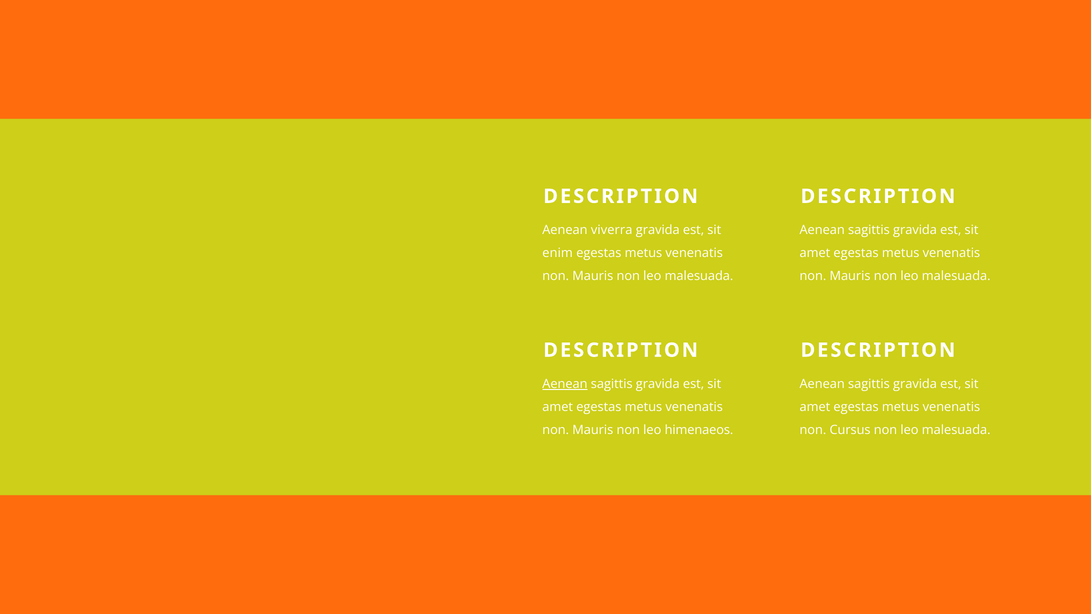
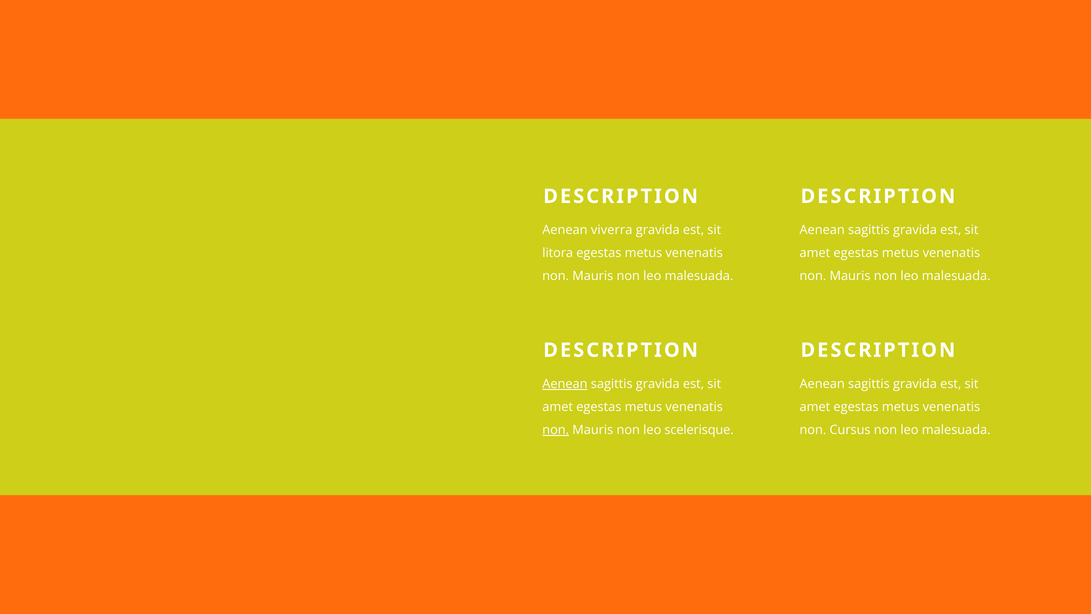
enim: enim -> litora
non at (556, 430) underline: none -> present
himenaeos: himenaeos -> scelerisque
